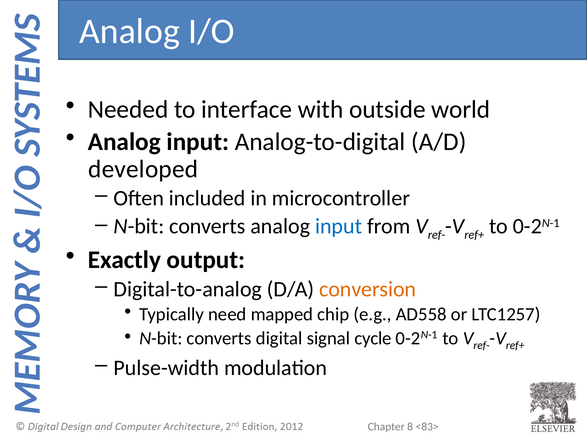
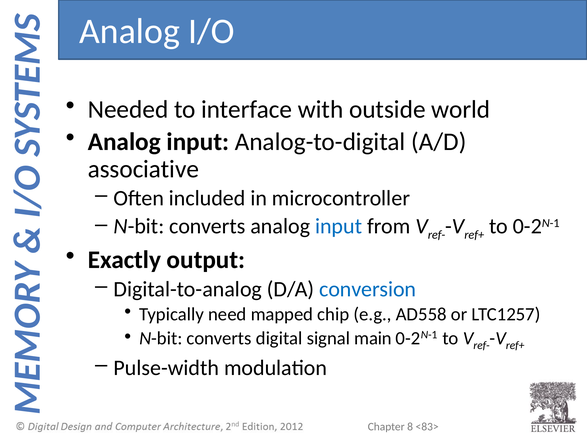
developed: developed -> associative
conversion colour: orange -> blue
cycle: cycle -> main
